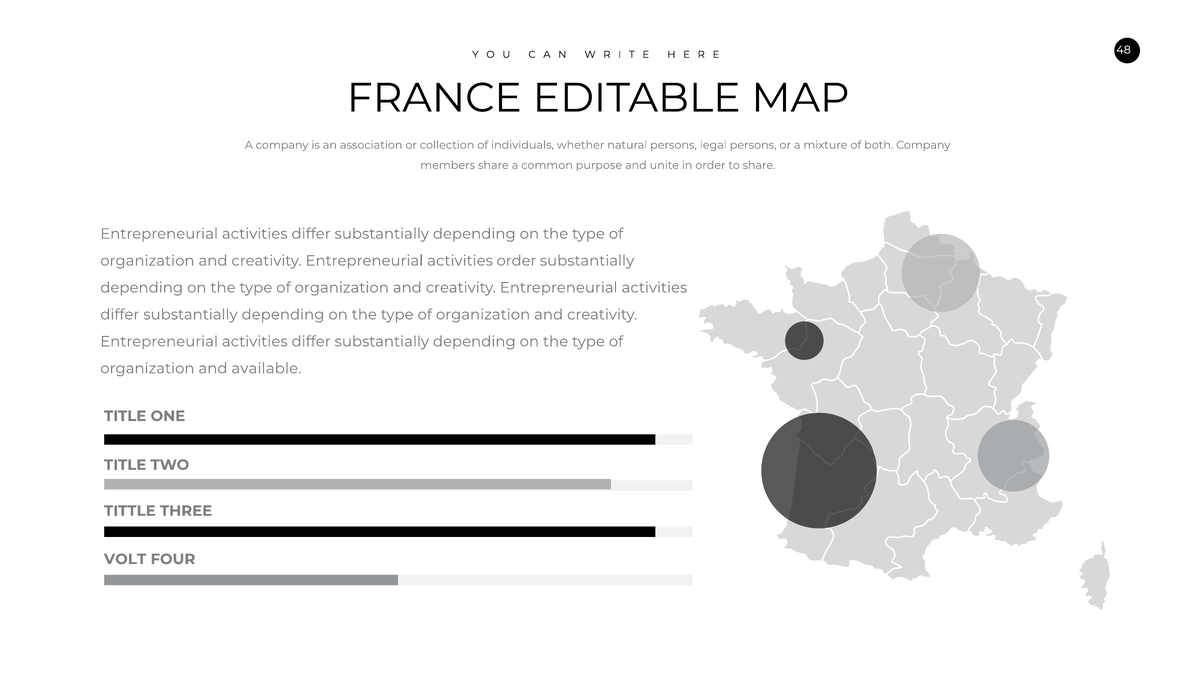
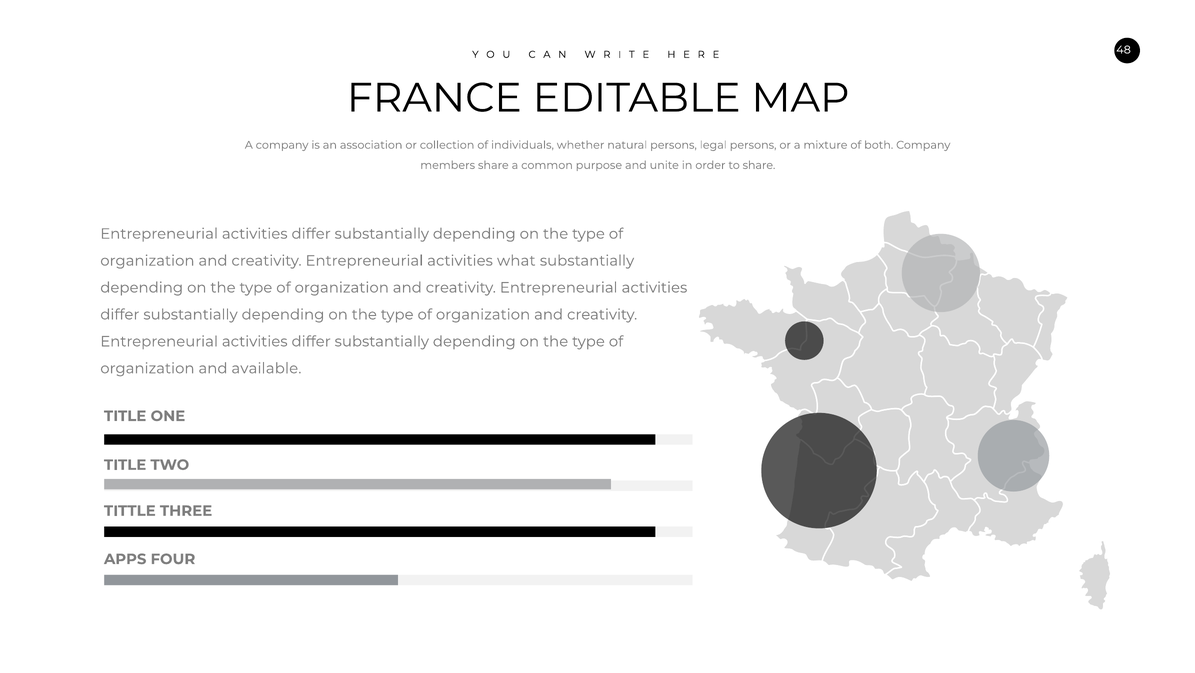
activities order: order -> what
VOLT: VOLT -> APPS
